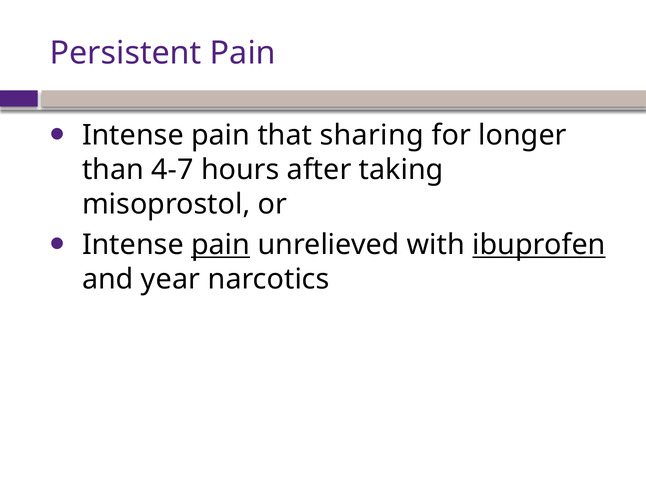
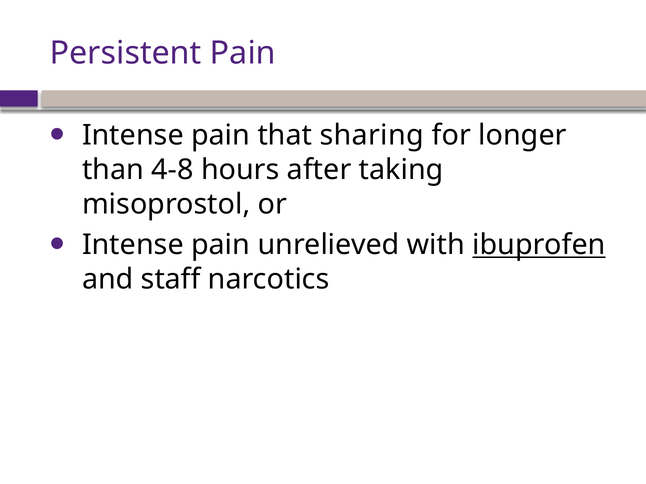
4-7: 4-7 -> 4-8
pain at (221, 245) underline: present -> none
year: year -> staff
